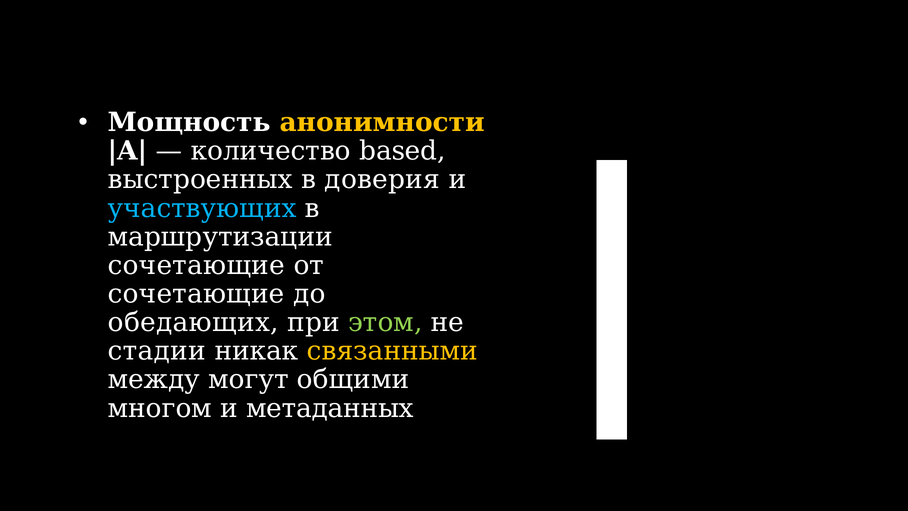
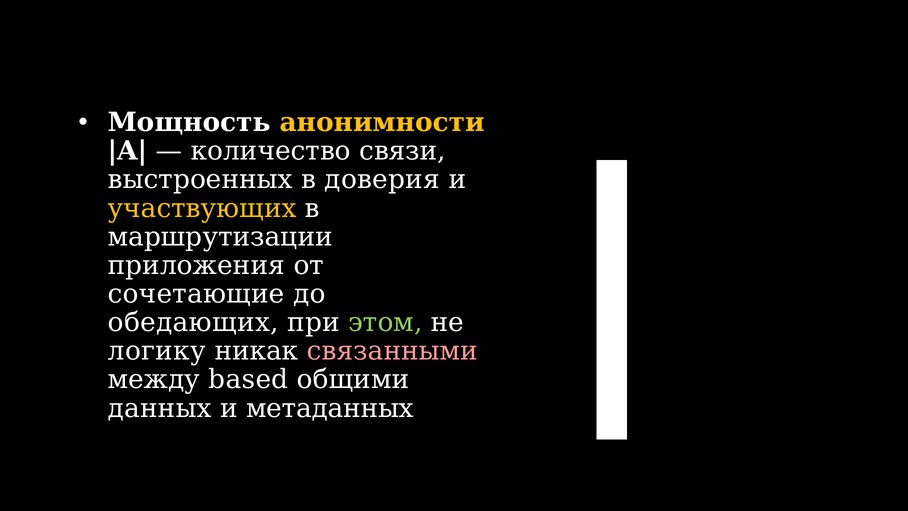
based: based -> связи
участвующих colour: light blue -> yellow
сочетающие at (196, 265): сочетающие -> приложения
стадии: стадии -> логику
связанными colour: yellow -> pink
могут: могут -> based
многом: многом -> данных
